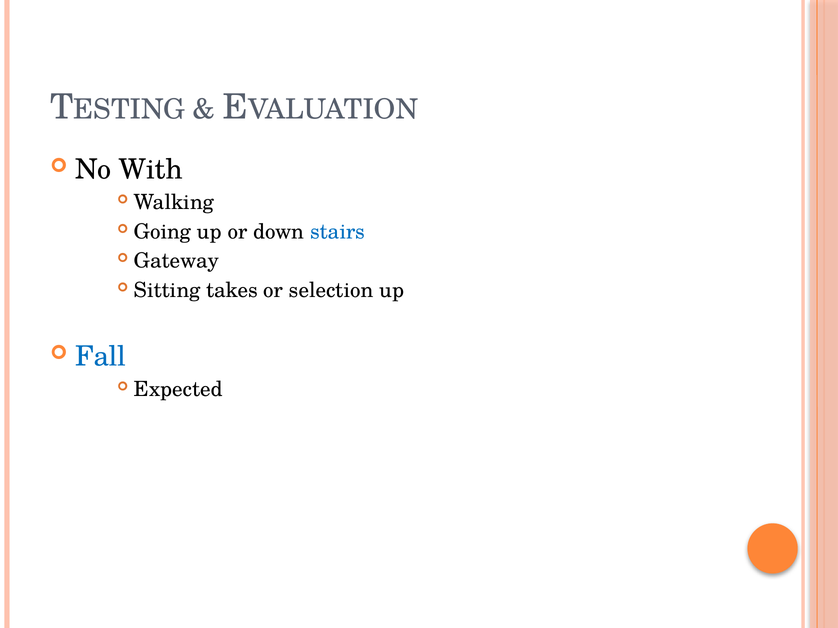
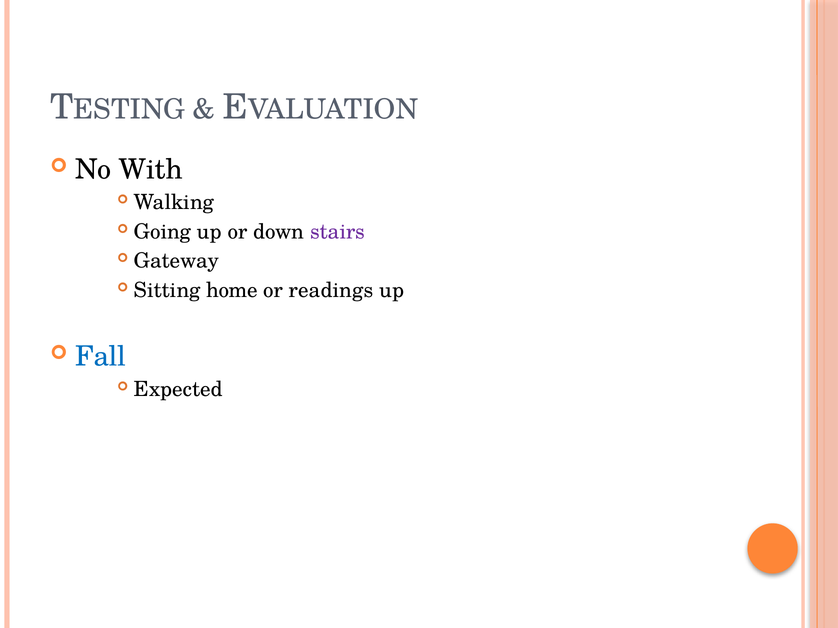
stairs colour: blue -> purple
takes: takes -> home
selection: selection -> readings
